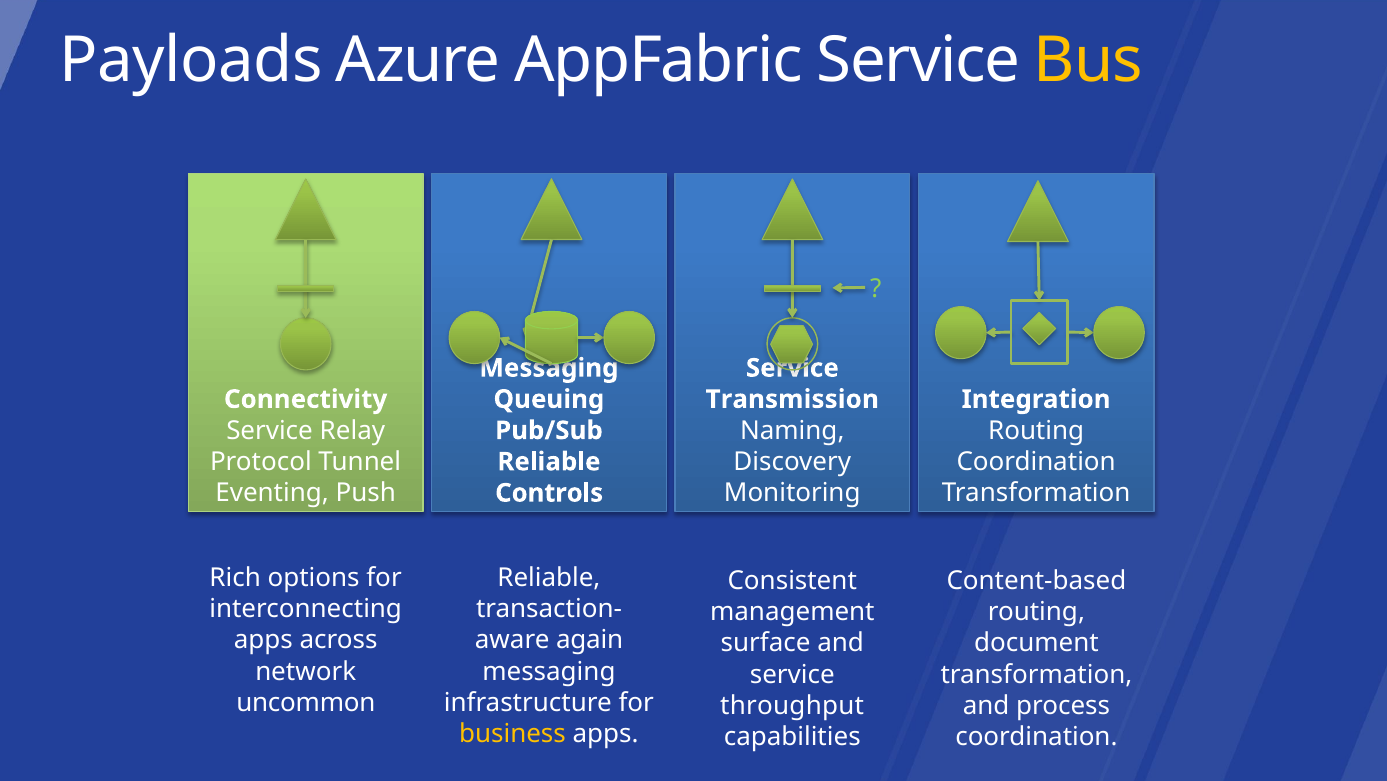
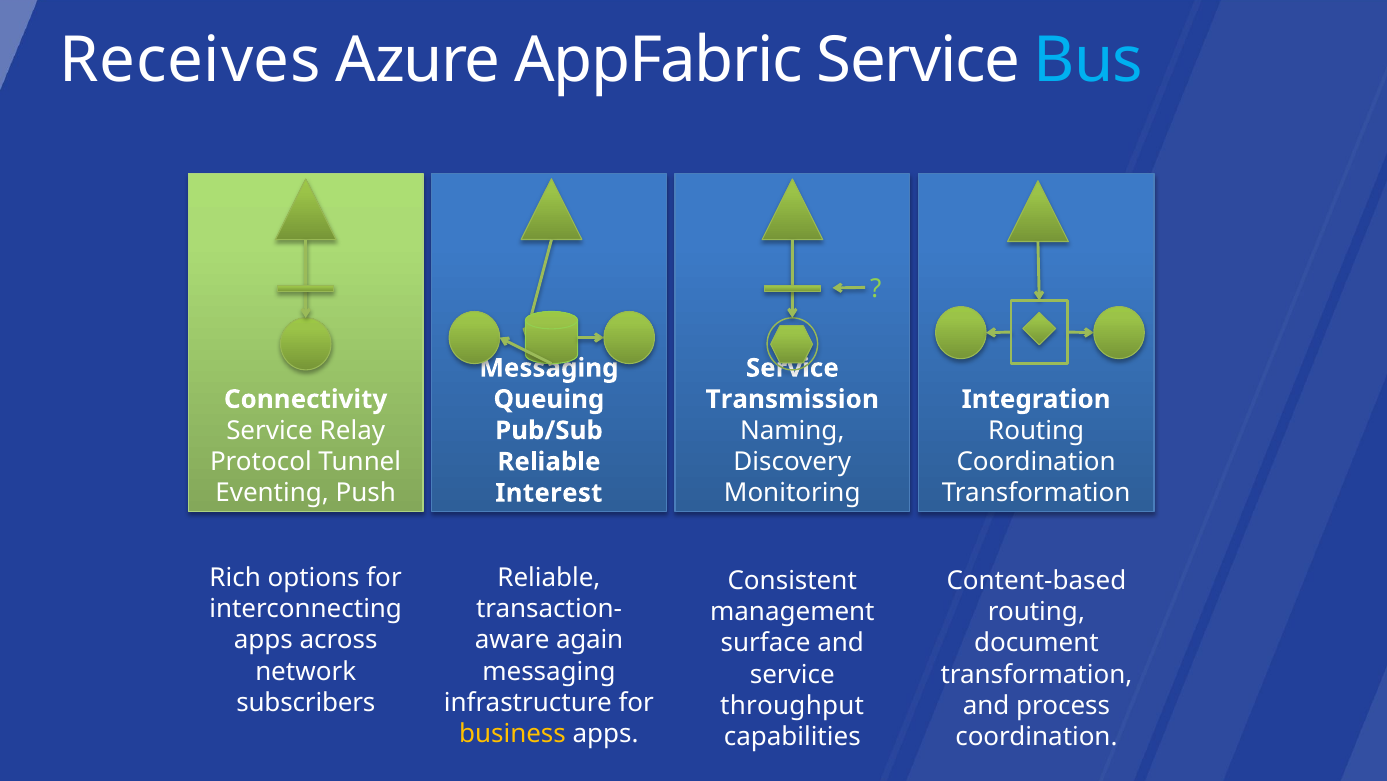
Payloads: Payloads -> Receives
Bus colour: yellow -> light blue
Controls: Controls -> Interest
uncommon: uncommon -> subscribers
